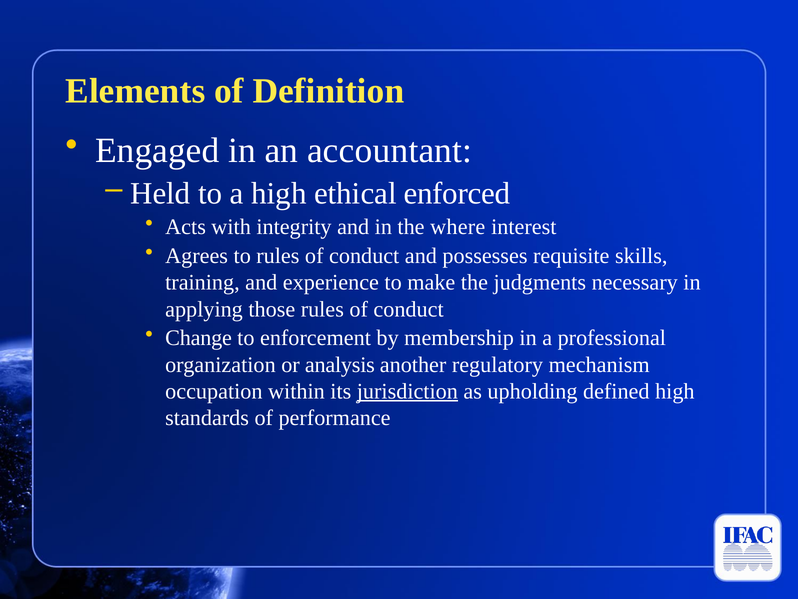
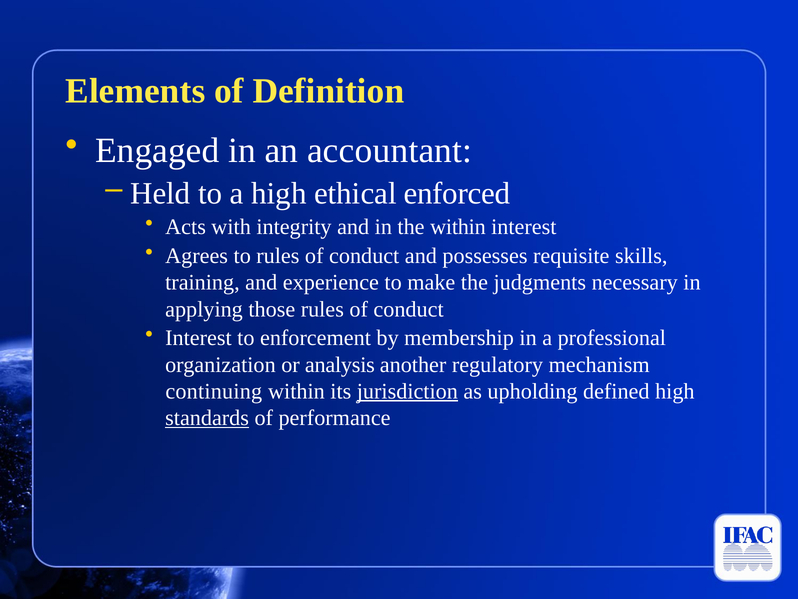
the where: where -> within
Change at (199, 338): Change -> Interest
occupation: occupation -> continuing
standards underline: none -> present
